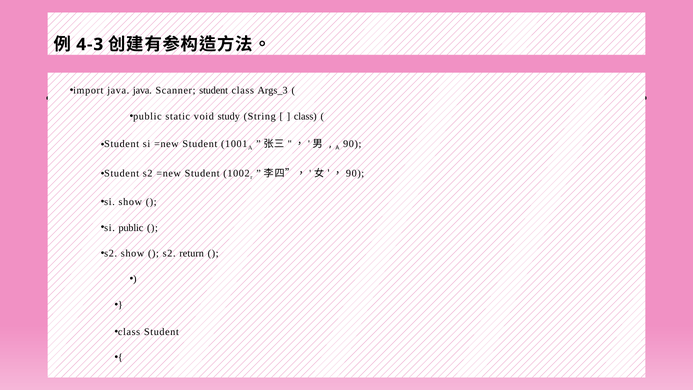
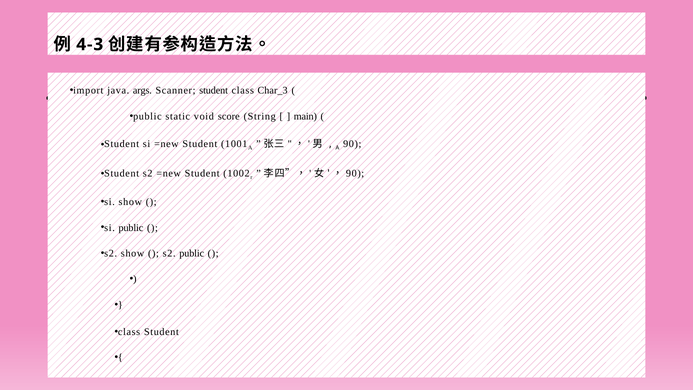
java java: java -> args
Args_3: Args_3 -> Char_3
study: study -> score
class at (305, 116): class -> main
s2 return: return -> public
